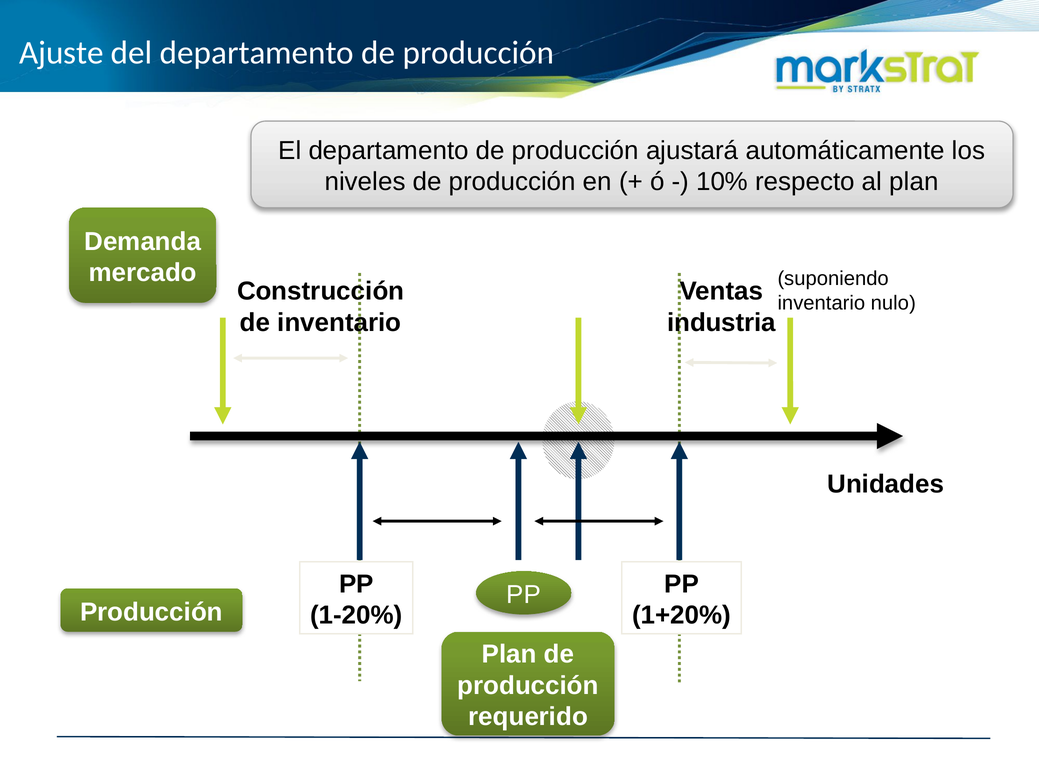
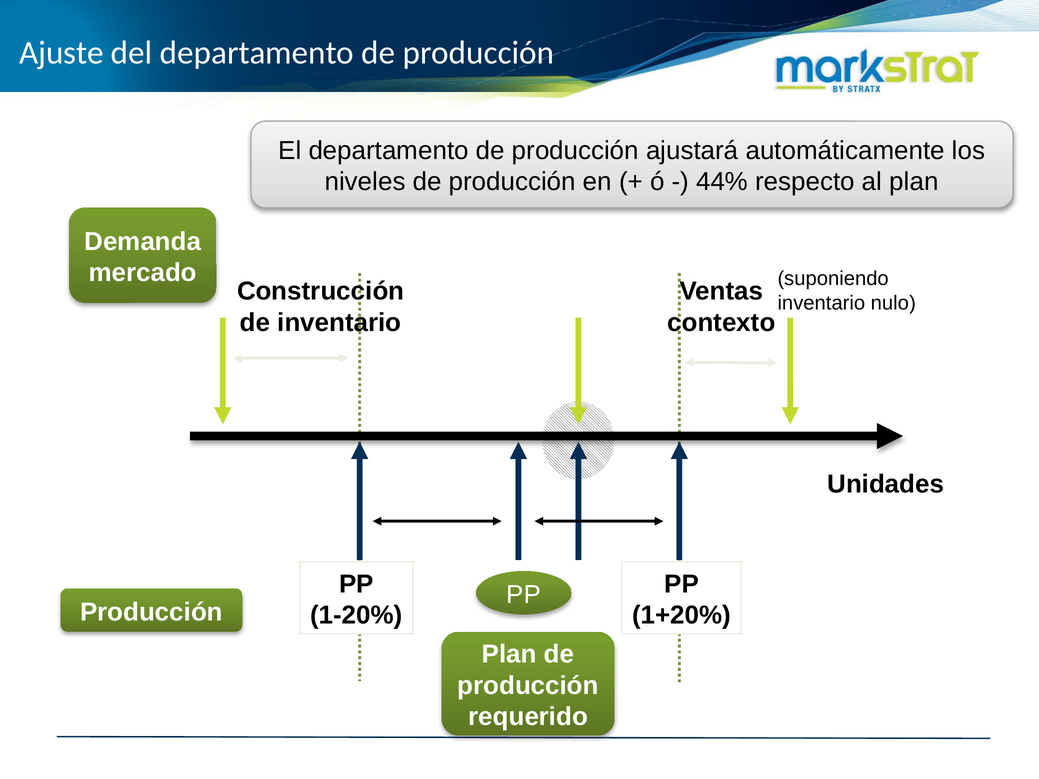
10%: 10% -> 44%
industria: industria -> contexto
